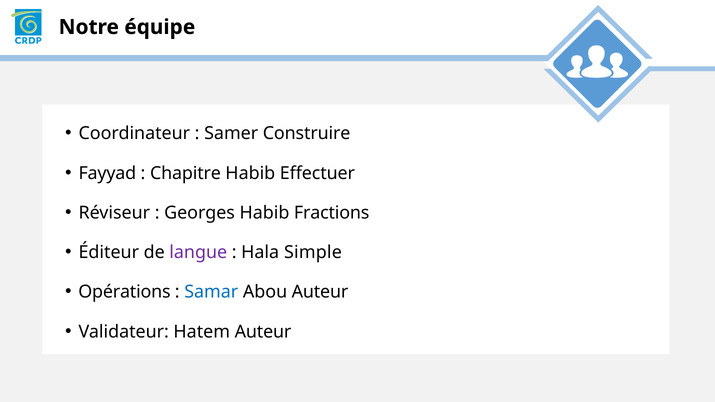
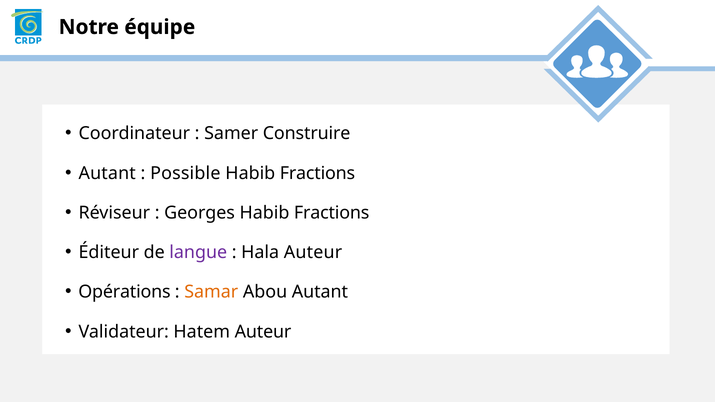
Fayyad at (107, 173): Fayyad -> Autant
Chapitre: Chapitre -> Possible
Effectuer at (317, 173): Effectuer -> Fractions
Hala Simple: Simple -> Auteur
Samar colour: blue -> orange
Abou Auteur: Auteur -> Autant
